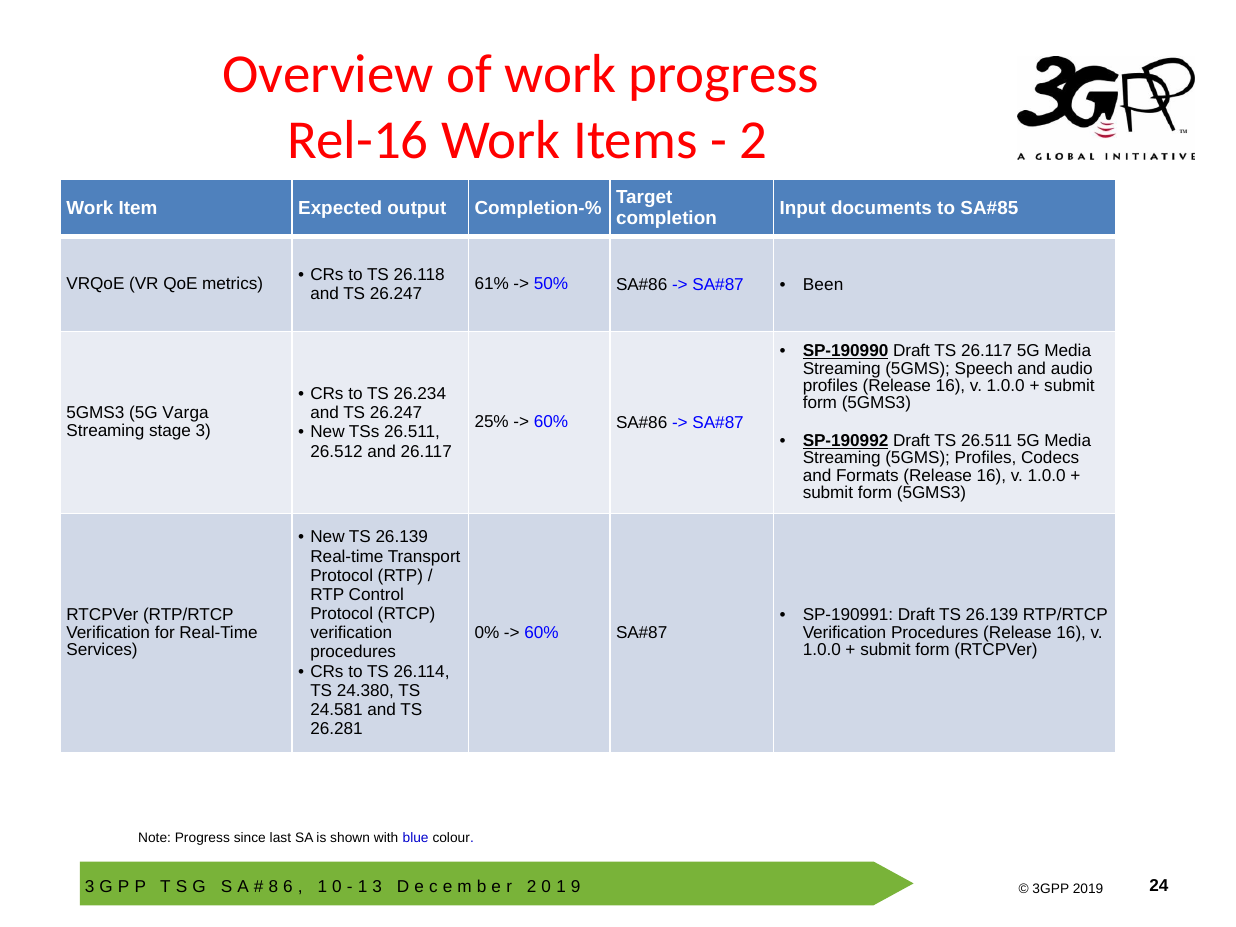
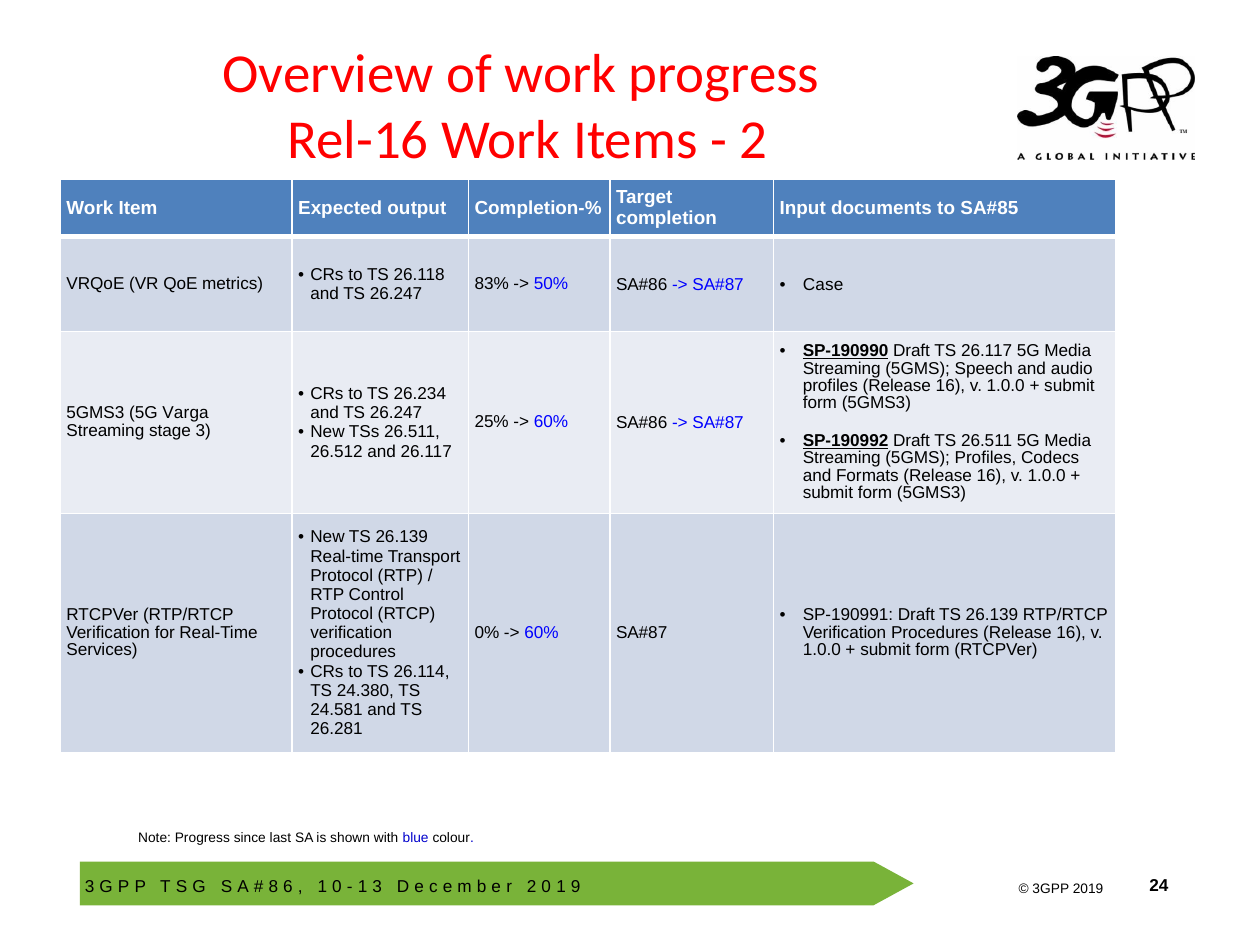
61%: 61% -> 83%
Been: Been -> Case
